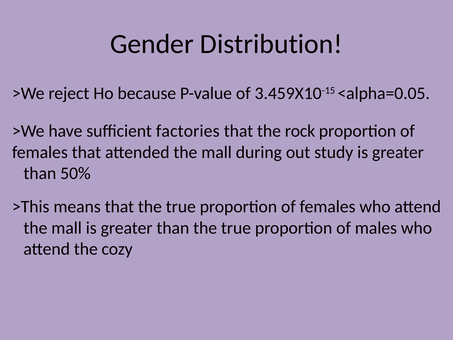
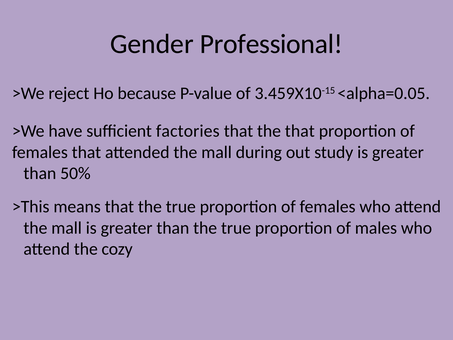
Distribution: Distribution -> Professional
the rock: rock -> that
